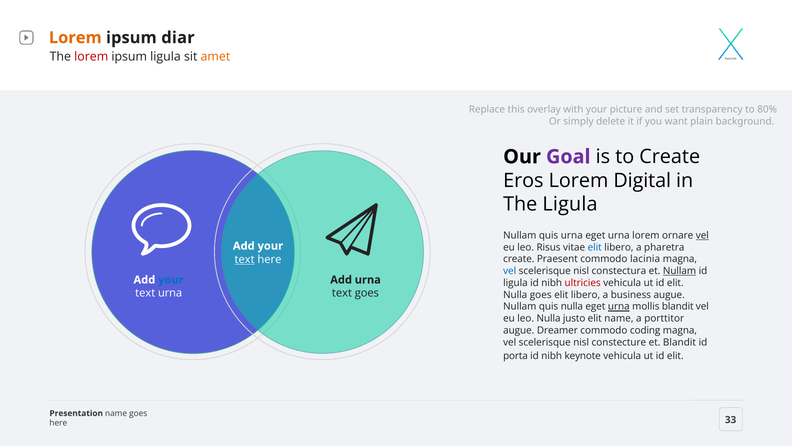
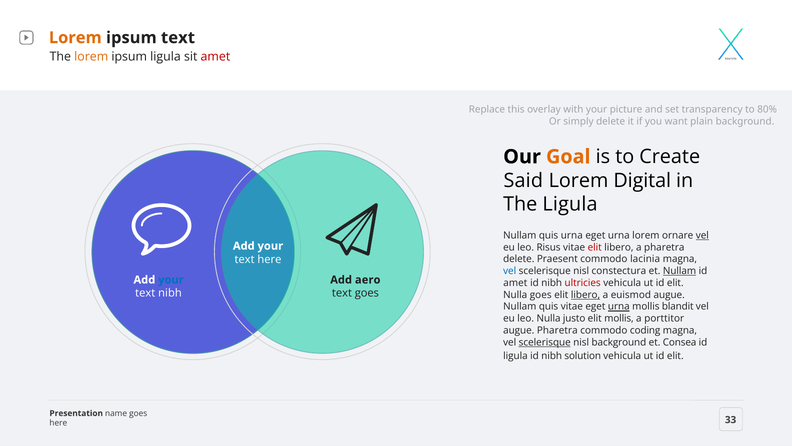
ipsum diar: diar -> text
lorem at (91, 57) colour: red -> orange
amet at (215, 57) colour: orange -> red
Goal colour: purple -> orange
Eros: Eros -> Said
elit at (595, 247) colour: blue -> red
text at (245, 259) underline: present -> none
create at (519, 259): create -> delete
Add urna: urna -> aero
ligula at (515, 283): ligula -> amet
text urna: urna -> nibh
libero at (586, 295) underline: none -> present
business: business -> euismod
quis nulla: nulla -> vitae
elit name: name -> mollis
augue Dreamer: Dreamer -> Pharetra
scelerisque at (545, 342) underline: none -> present
nisl constecture: constecture -> background
et Blandit: Blandit -> Consea
porta at (515, 356): porta -> ligula
keynote: keynote -> solution
